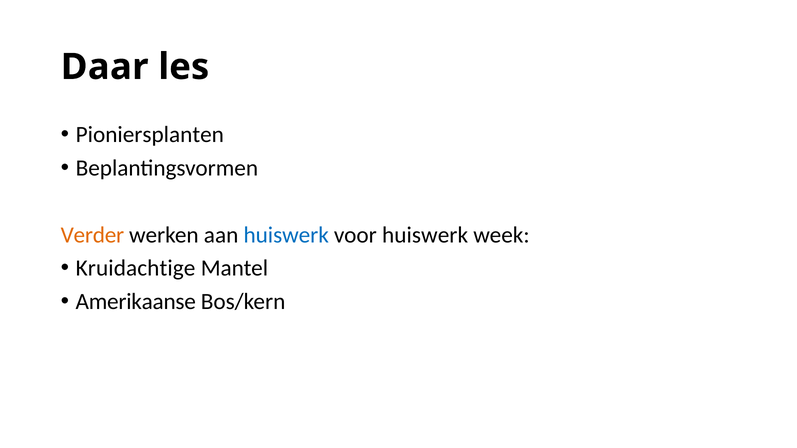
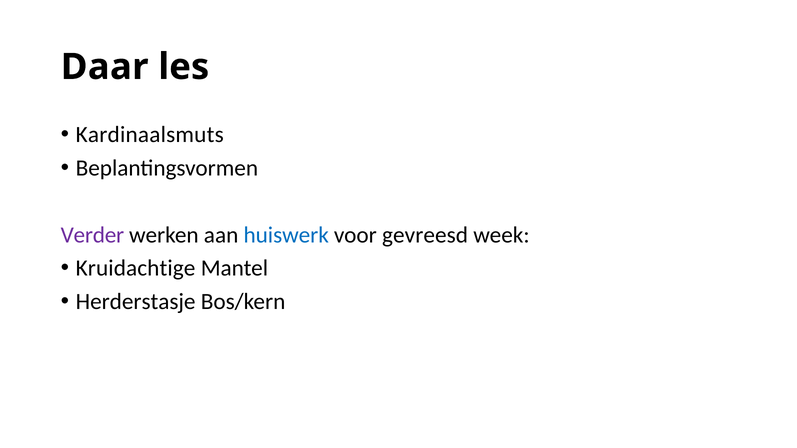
Pioniersplanten: Pioniersplanten -> Kardinaalsmuts
Verder colour: orange -> purple
voor huiswerk: huiswerk -> gevreesd
Amerikaanse: Amerikaanse -> Herderstasje
